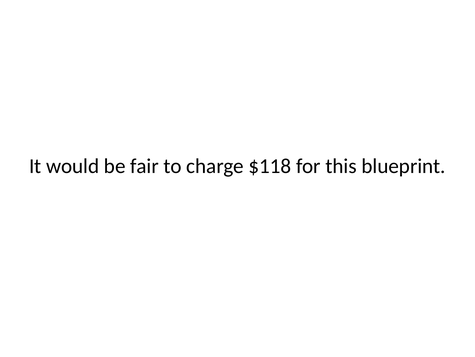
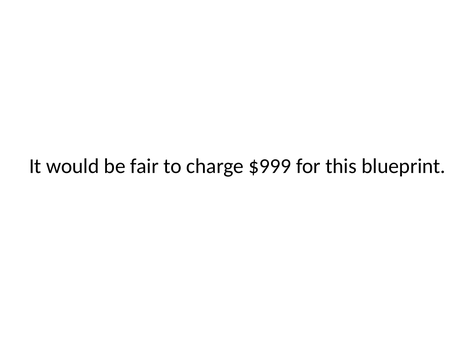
$118: $118 -> $999
